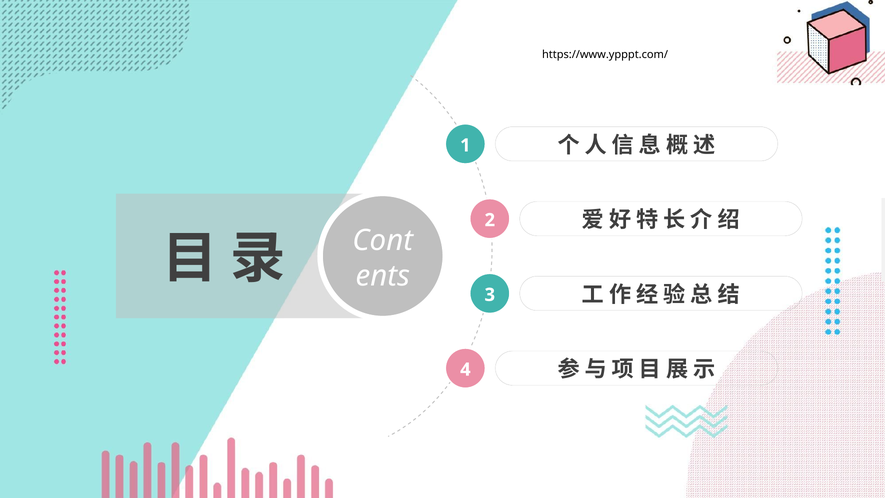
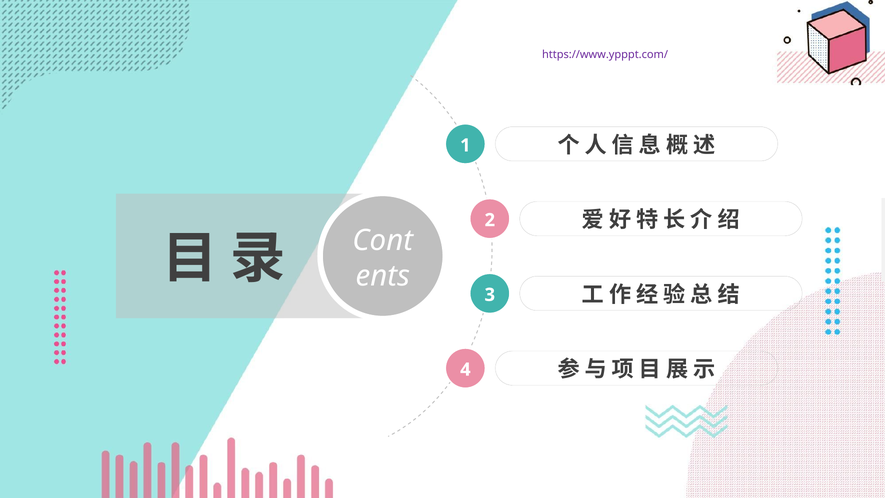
https://www.ypppt.com/ colour: black -> purple
